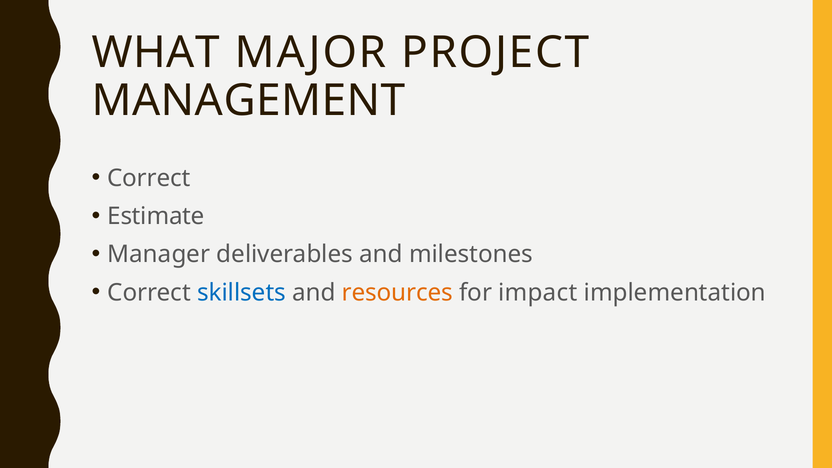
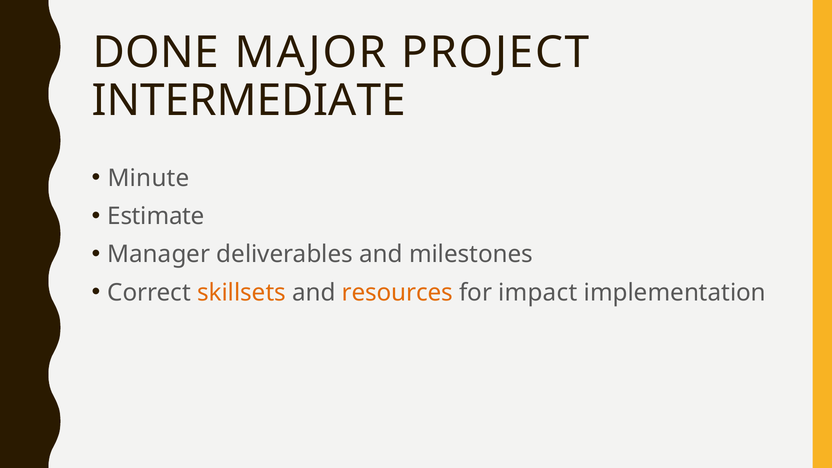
WHAT: WHAT -> DONE
MANAGEMENT: MANAGEMENT -> INTERMEDIATE
Correct at (149, 178): Correct -> Minute
skillsets colour: blue -> orange
